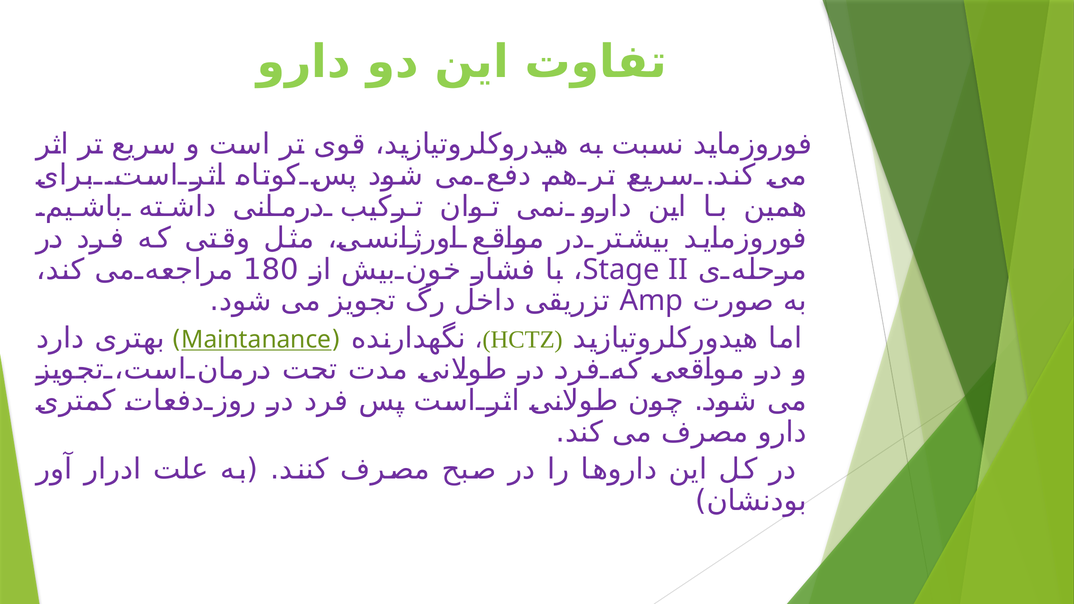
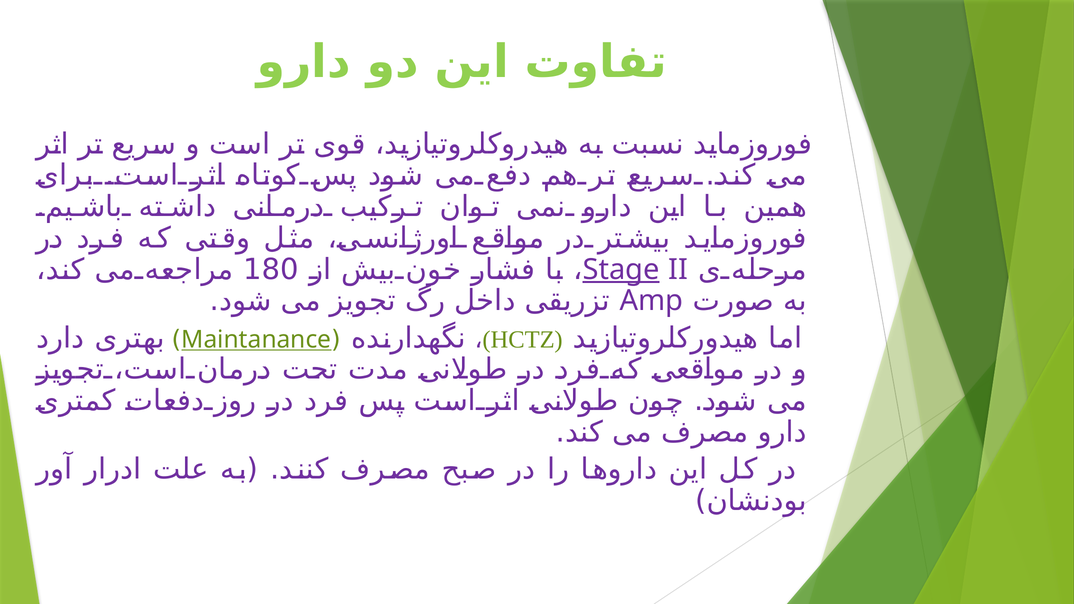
Stage underline: none -> present
